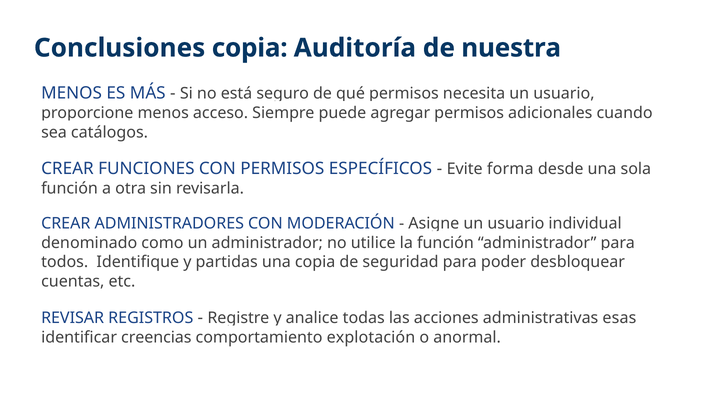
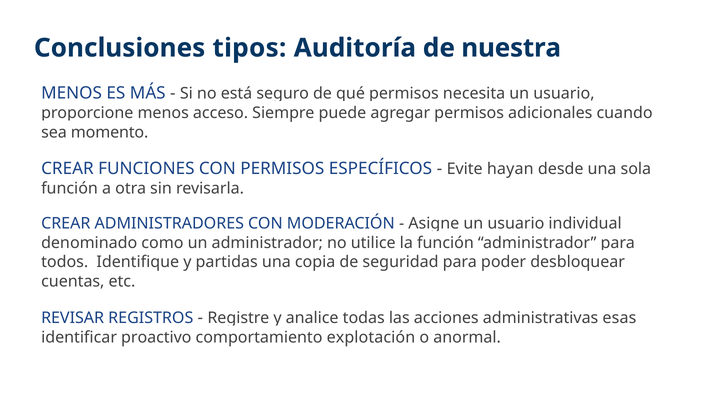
Conclusiones copia: copia -> tipos
catálogos: catálogos -> momento
forma: forma -> hayan
creencias: creencias -> proactivo
